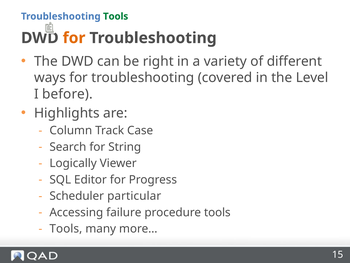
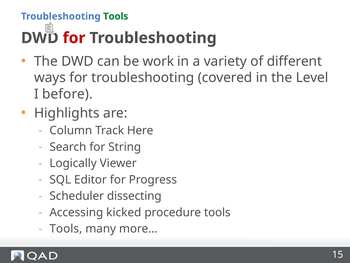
for at (74, 38) colour: orange -> red
right: right -> work
Case: Case -> Here
particular: particular -> dissecting
failure: failure -> kicked
